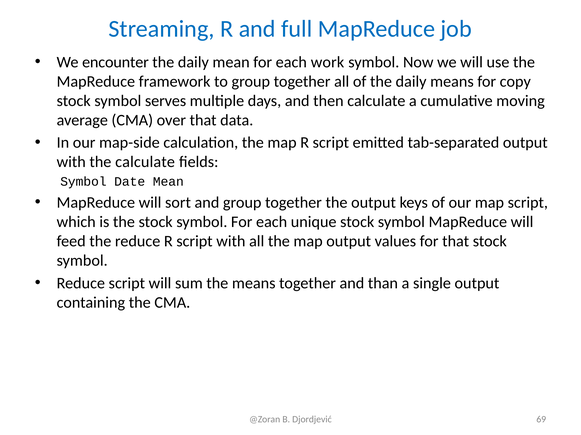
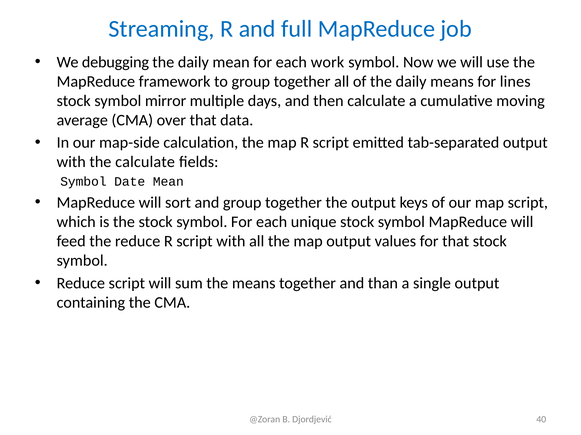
encounter: encounter -> debugging
copy: copy -> lines
serves: serves -> mirror
69: 69 -> 40
